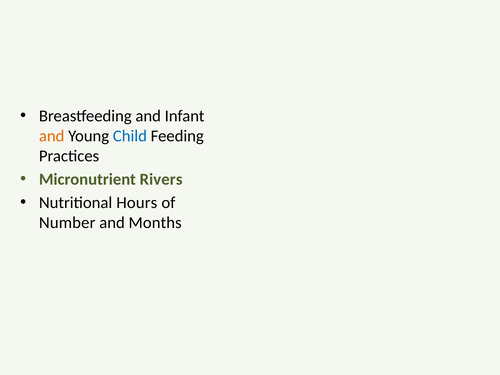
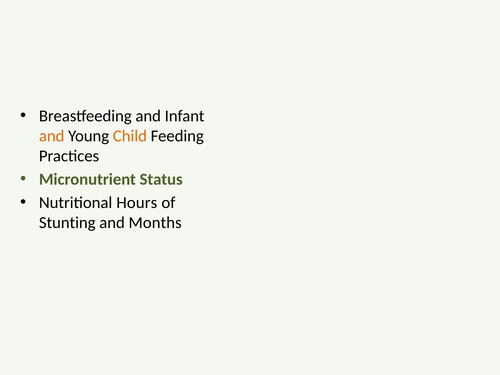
Child colour: blue -> orange
Rivers: Rivers -> Status
Number: Number -> Stunting
